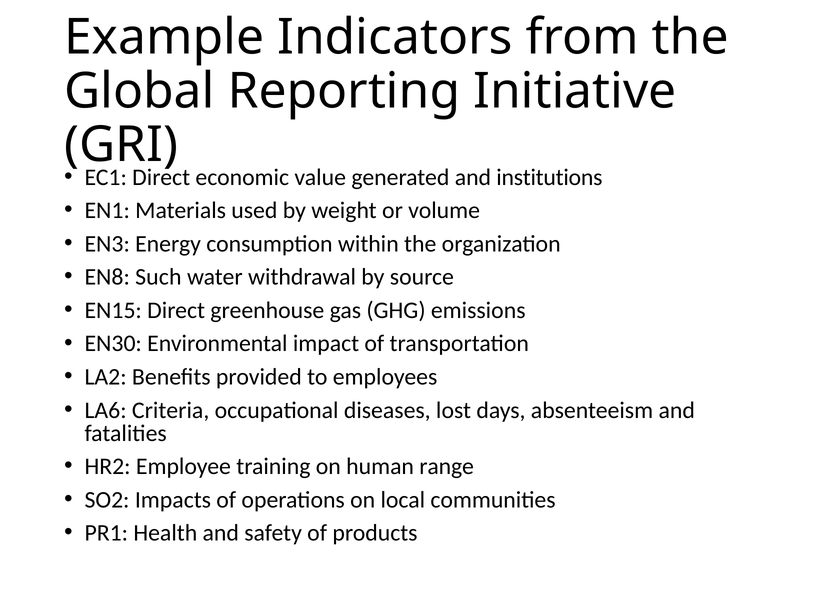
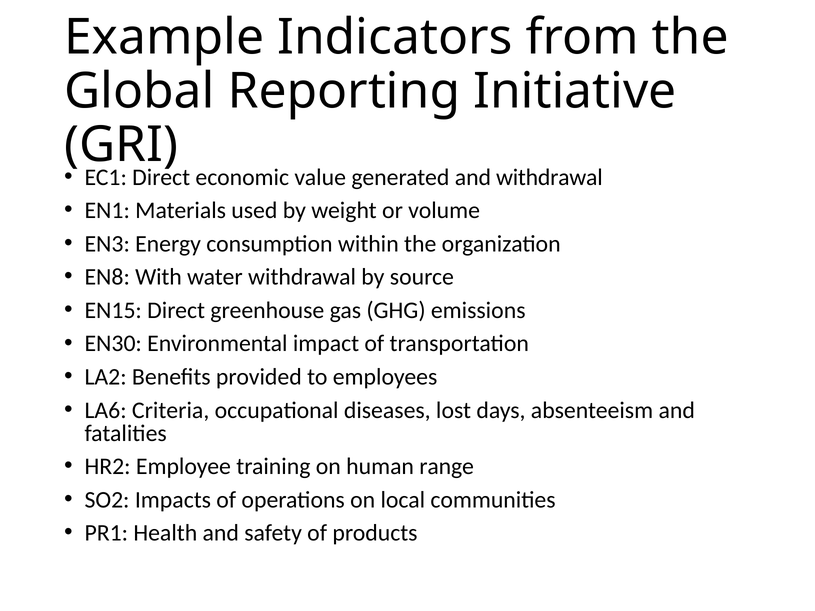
and institutions: institutions -> withdrawal
Such: Such -> With
